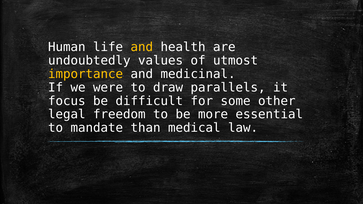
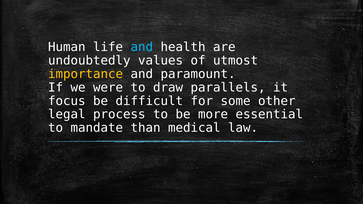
and at (142, 47) colour: yellow -> light blue
medicinal: medicinal -> paramount
freedom: freedom -> process
